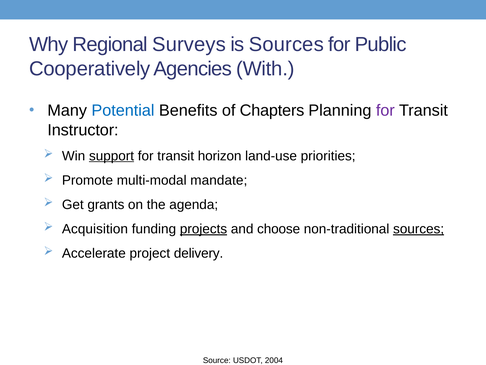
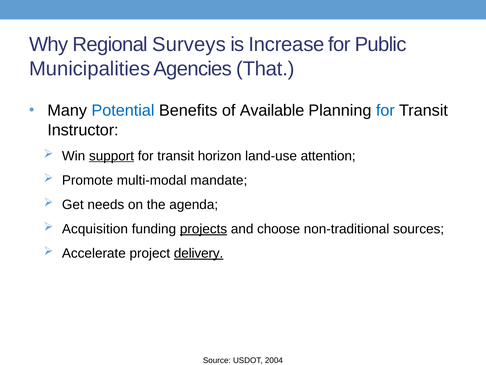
is Sources: Sources -> Increase
Cooperatively: Cooperatively -> Municipalities
With: With -> That
Chapters: Chapters -> Available
for at (385, 110) colour: purple -> blue
priorities: priorities -> attention
grants: grants -> needs
sources at (419, 229) underline: present -> none
delivery underline: none -> present
